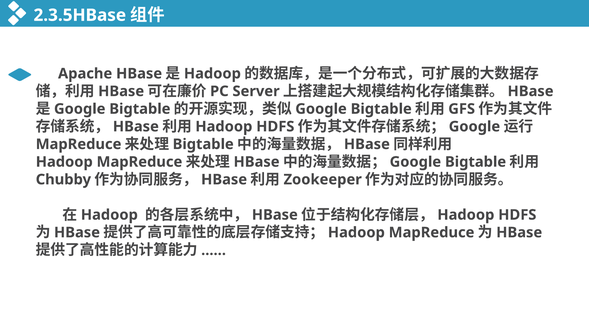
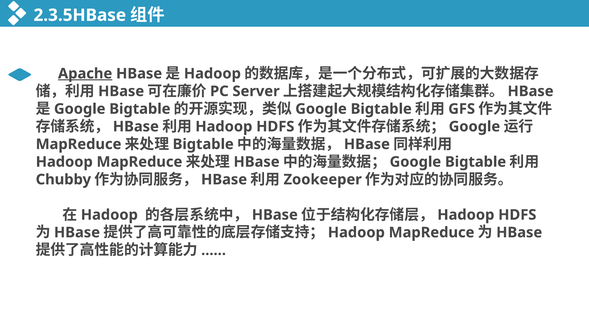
Apache underline: none -> present
